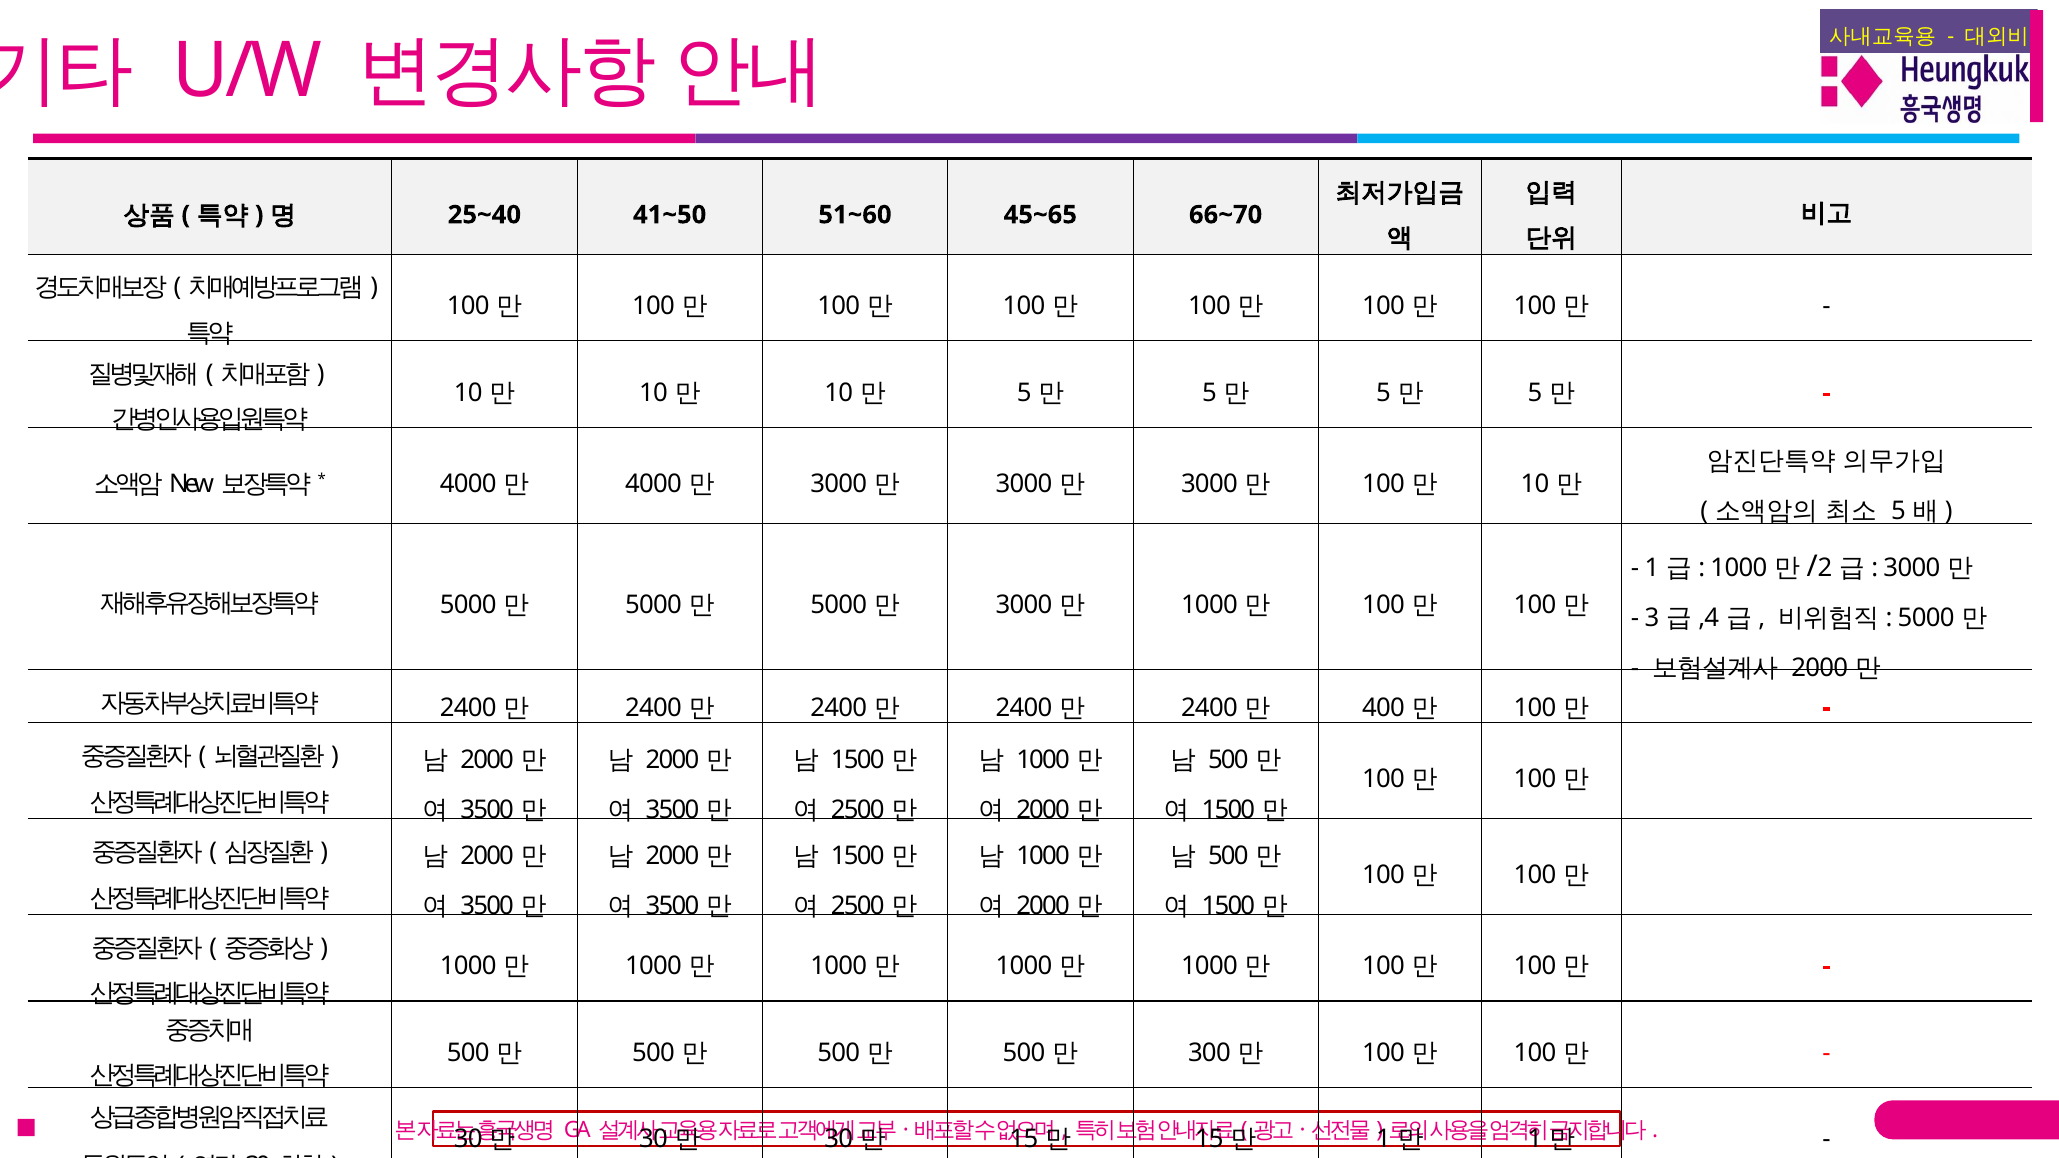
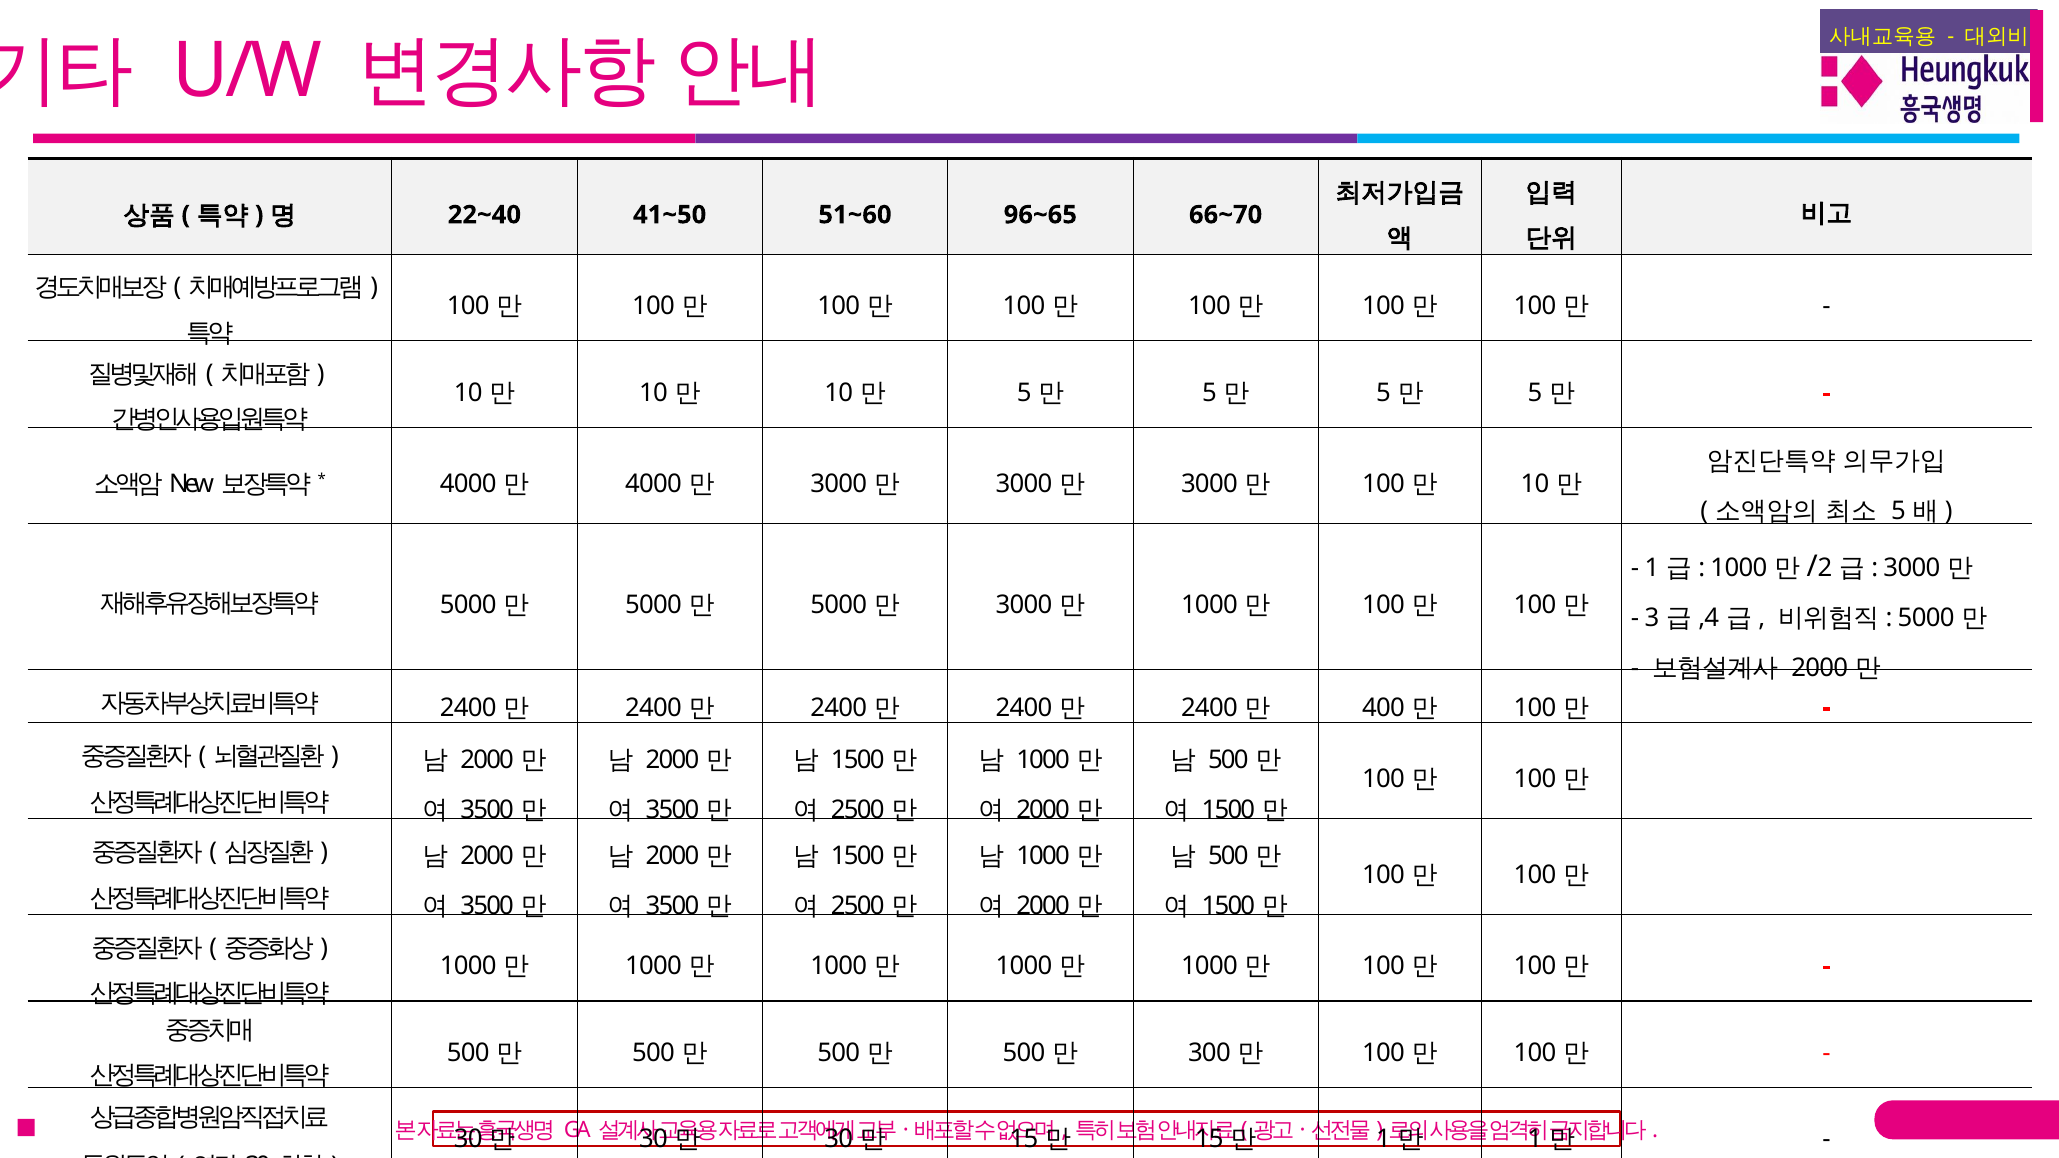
25~40: 25~40 -> 22~40
45~65: 45~65 -> 96~65
